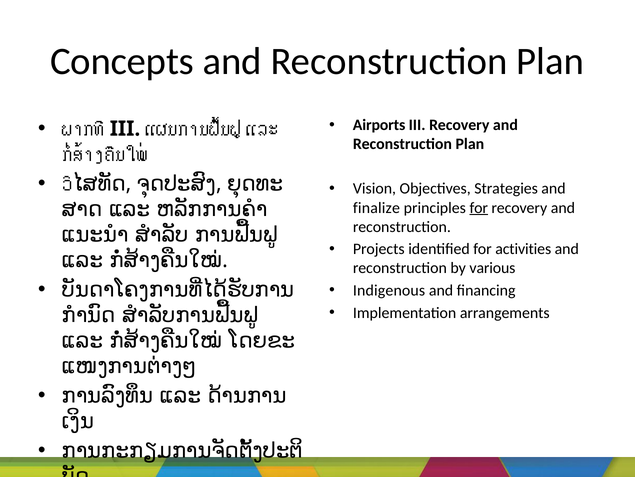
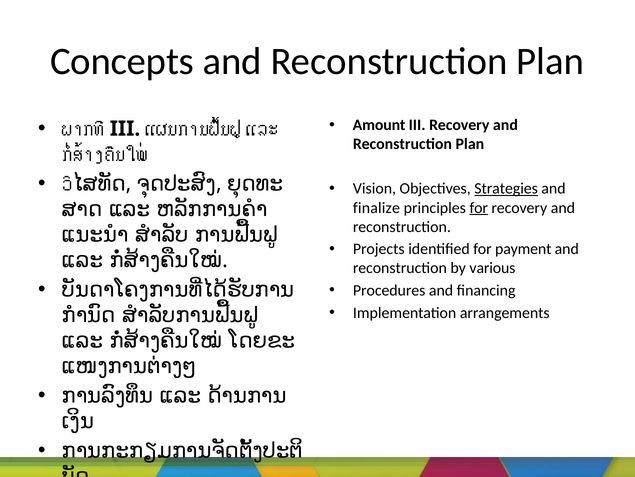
Airports: Airports -> Amount
Strategies underline: none -> present
activities: activities -> payment
Indigenous: Indigenous -> Procedures
